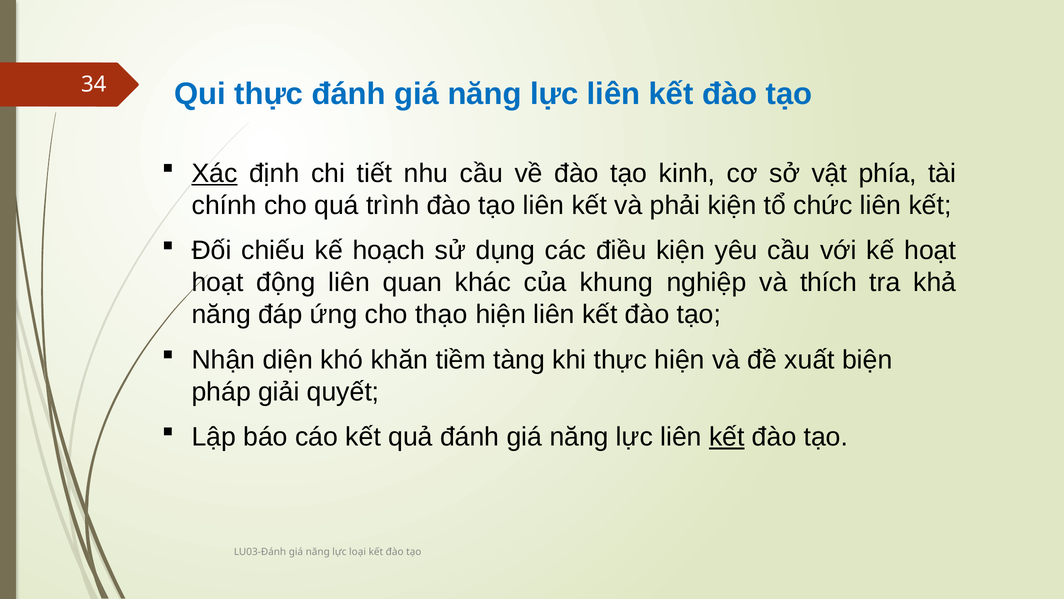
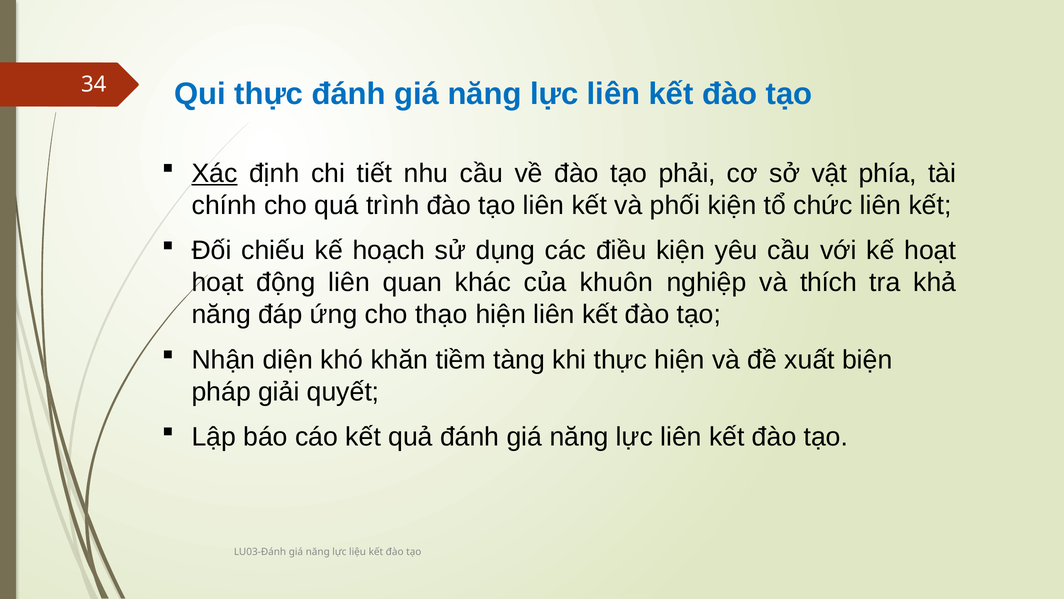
kinh: kinh -> phải
phải: phải -> phối
khung: khung -> khuôn
kết at (727, 437) underline: present -> none
loại: loại -> liệu
